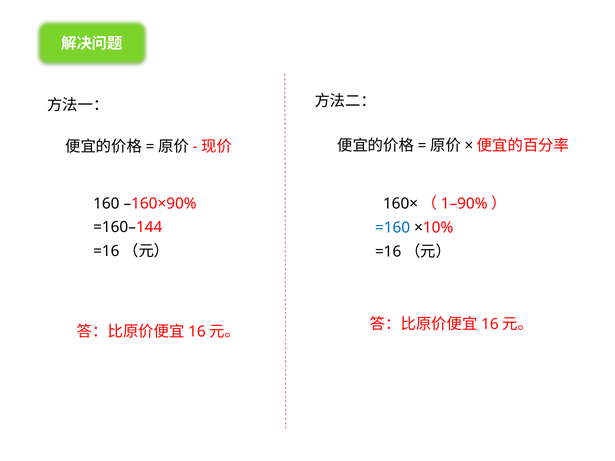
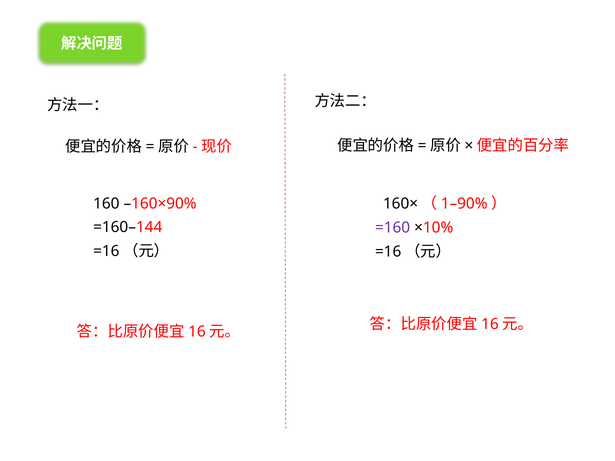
=160 colour: blue -> purple
